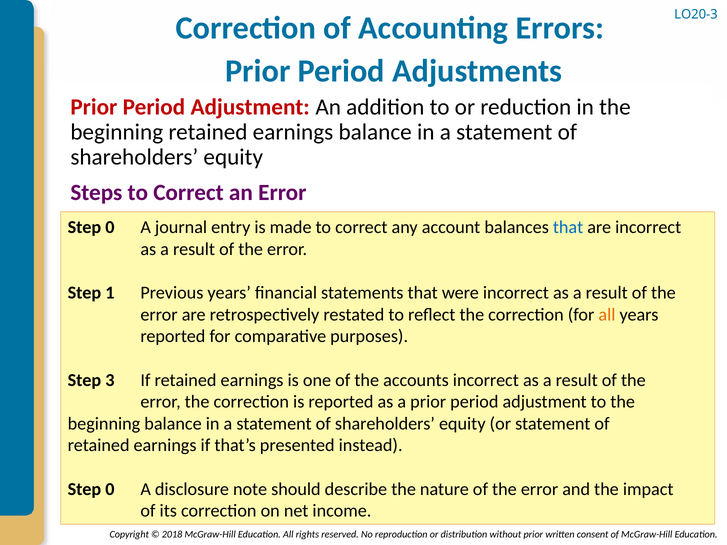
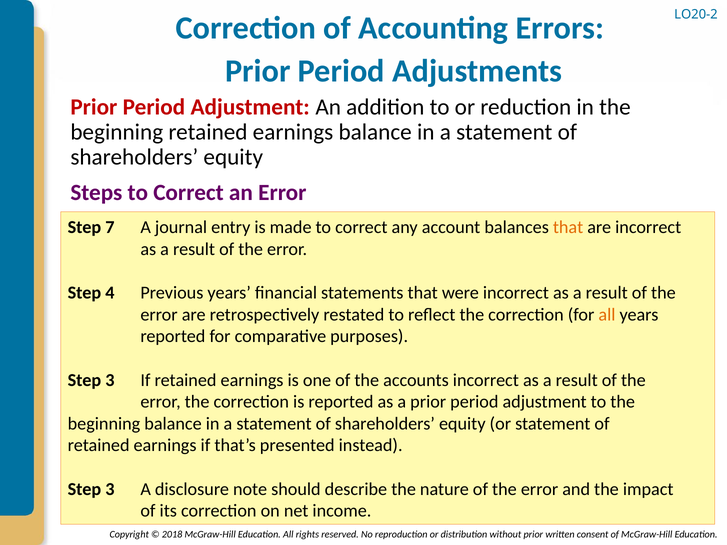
LO20-3: LO20-3 -> LO20-2
0 at (110, 228): 0 -> 7
that at (568, 228) colour: blue -> orange
1: 1 -> 4
0 at (110, 489): 0 -> 3
